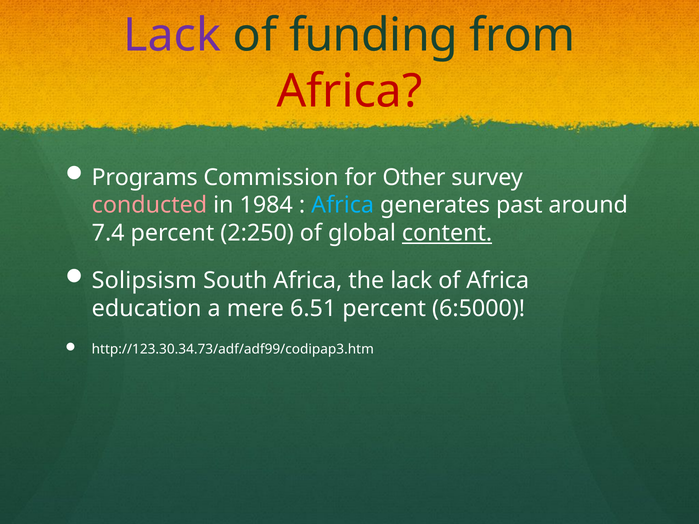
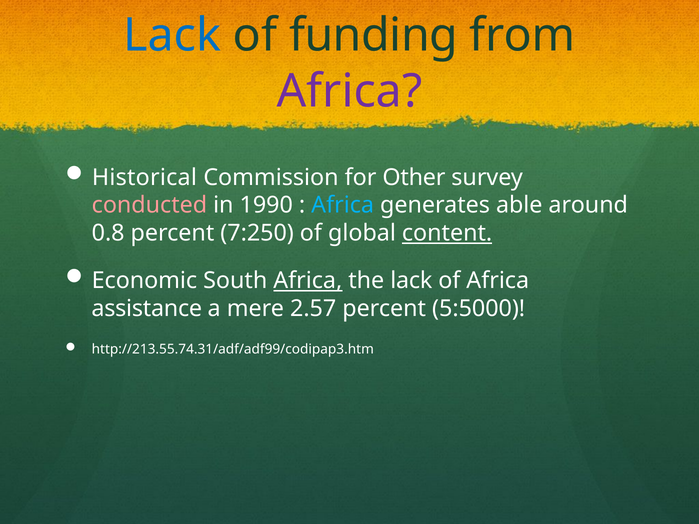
Lack at (172, 36) colour: purple -> blue
Africa at (349, 91) colour: red -> purple
Programs: Programs -> Historical
1984: 1984 -> 1990
past: past -> able
7.4: 7.4 -> 0.8
2:250: 2:250 -> 7:250
Solipsism: Solipsism -> Economic
Africa at (308, 281) underline: none -> present
education: education -> assistance
6.51: 6.51 -> 2.57
6:5000: 6:5000 -> 5:5000
http://123.30.34.73/adf/adf99/codipap3.htm: http://123.30.34.73/adf/adf99/codipap3.htm -> http://213.55.74.31/adf/adf99/codipap3.htm
